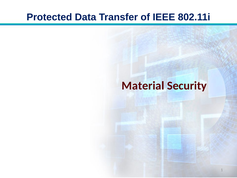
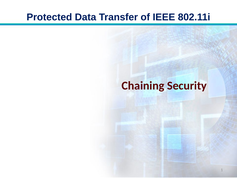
Material: Material -> Chaining
